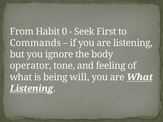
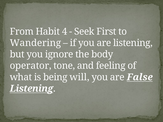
0: 0 -> 4
Commands: Commands -> Wandering
are What: What -> False
